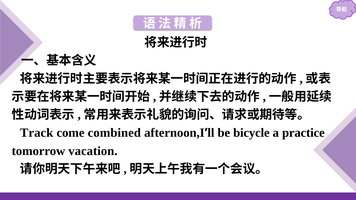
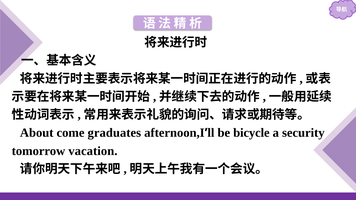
Track: Track -> About
combined: combined -> graduates
practice: practice -> security
